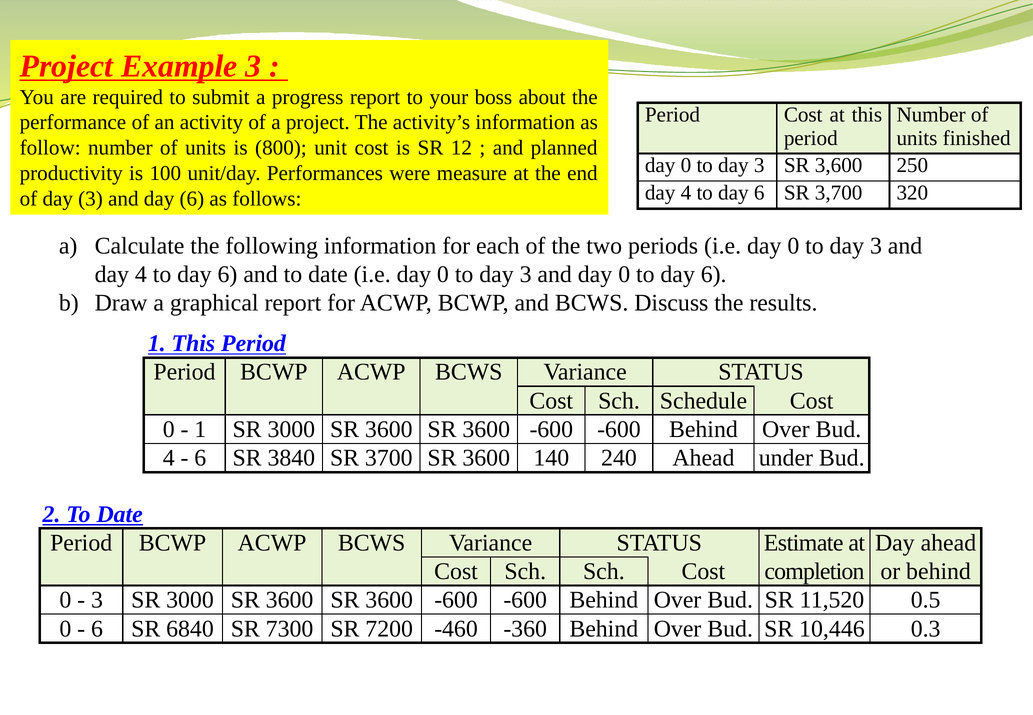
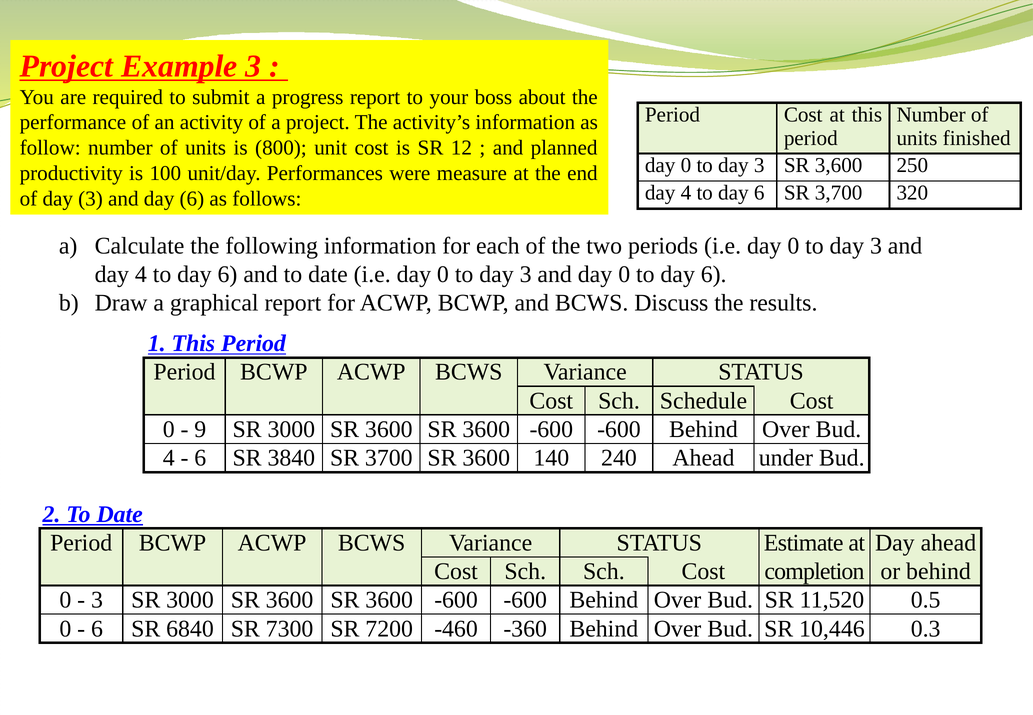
1 at (200, 429): 1 -> 9
